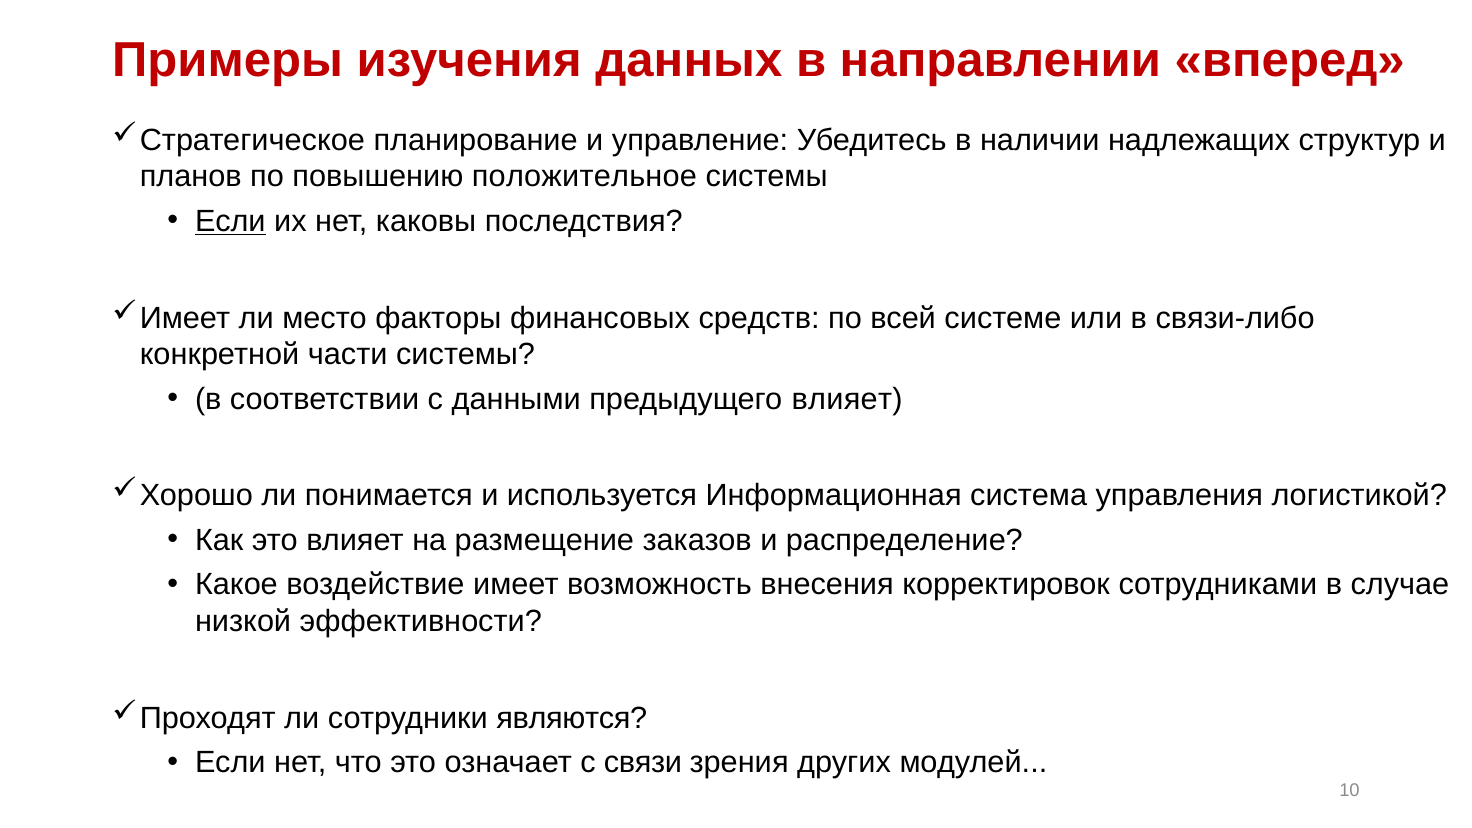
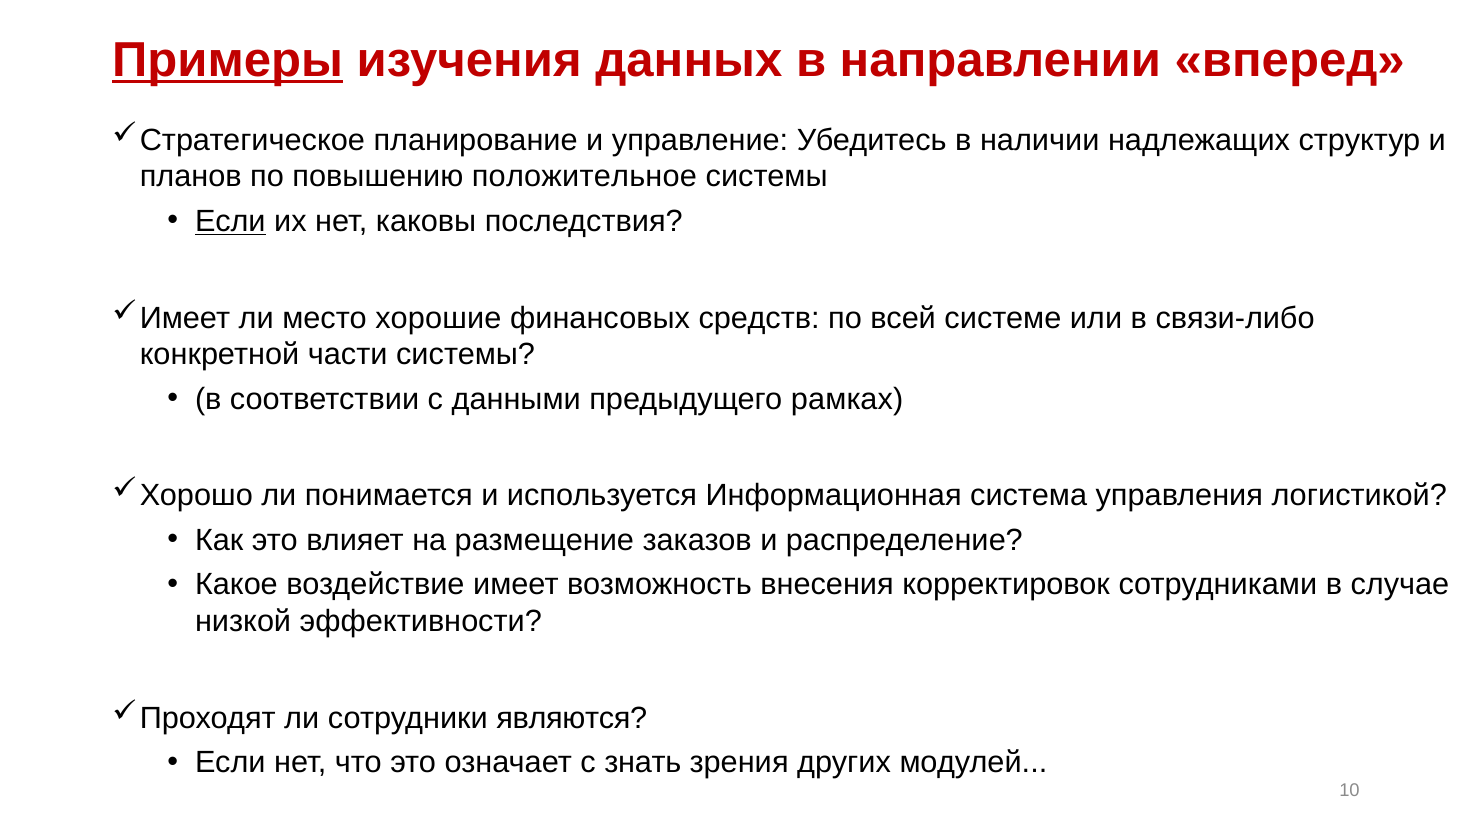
Примеры underline: none -> present
факторы: факторы -> хорошие
предыдущего влияет: влияет -> рамках
связи: связи -> знать
